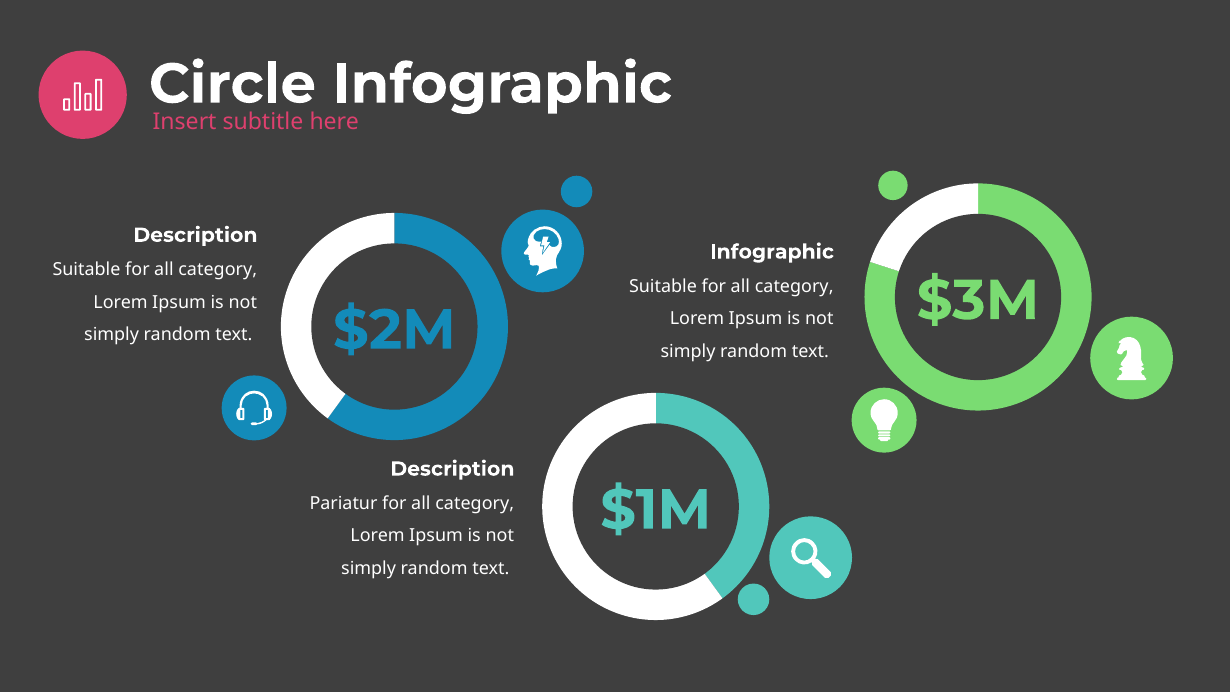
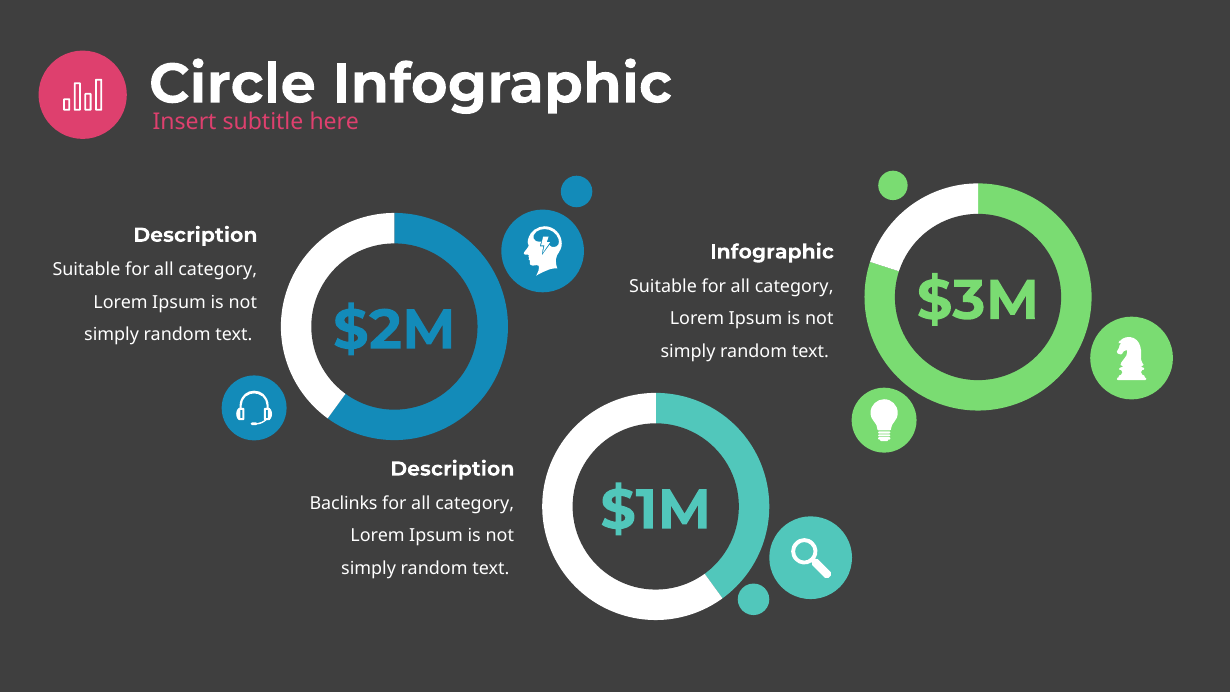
Pariatur: Pariatur -> Baclinks
